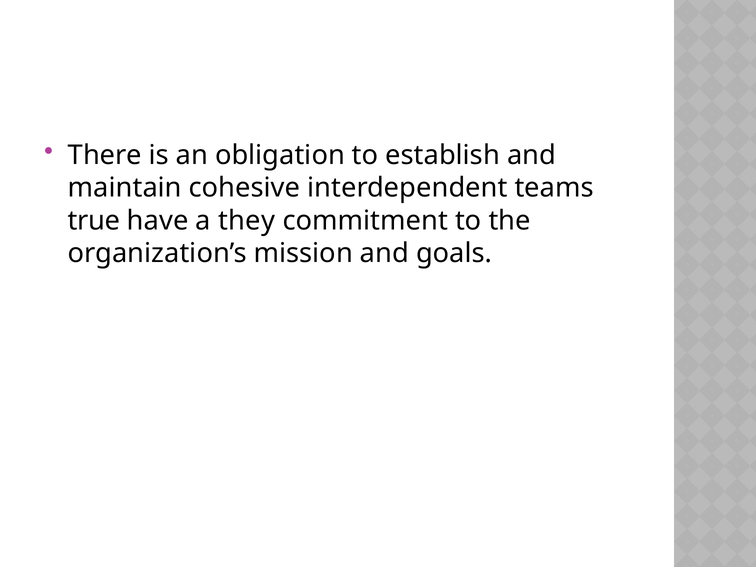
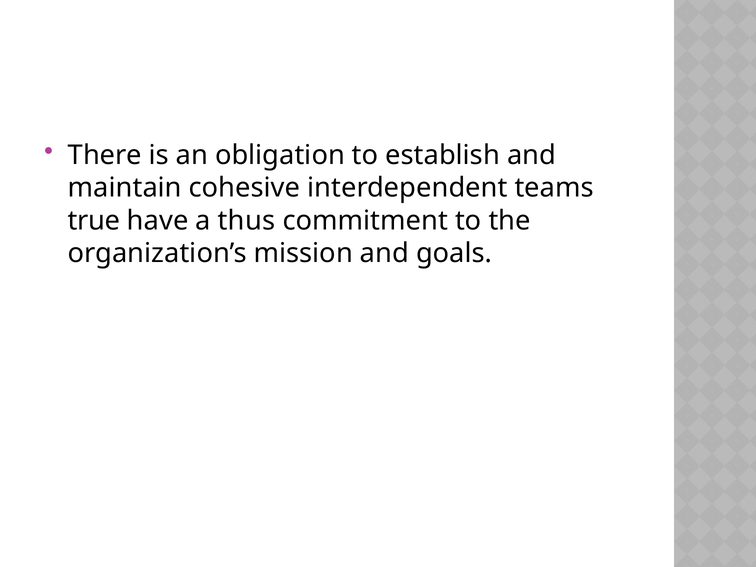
they: they -> thus
